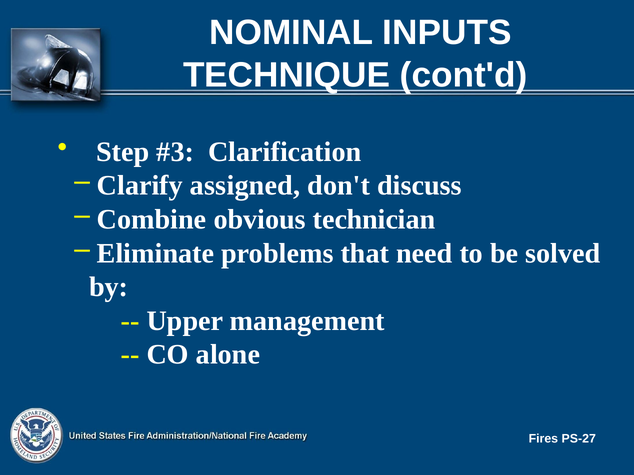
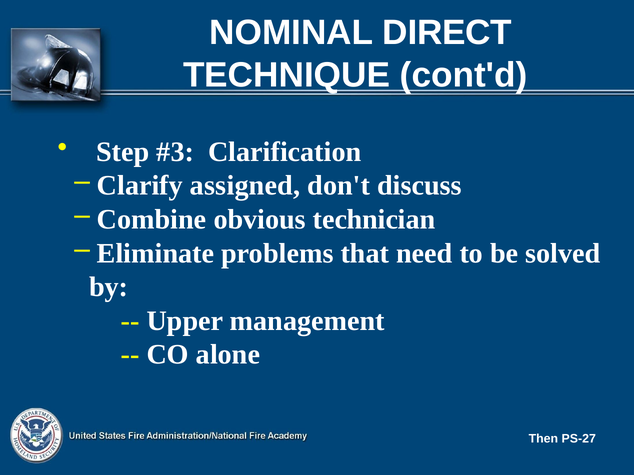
INPUTS: INPUTS -> DIRECT
Fires: Fires -> Then
